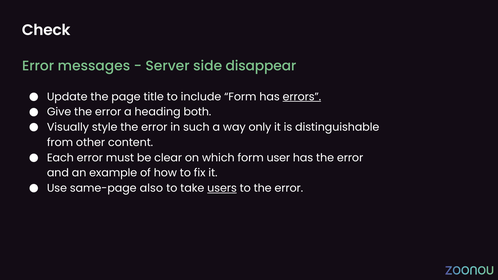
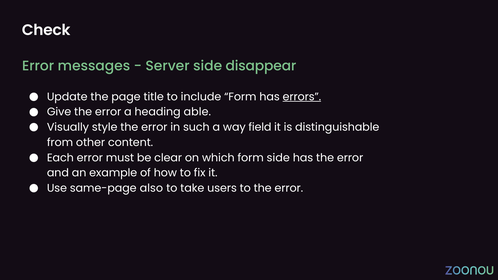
both: both -> able
only: only -> field
form user: user -> side
users underline: present -> none
